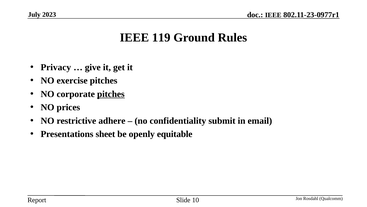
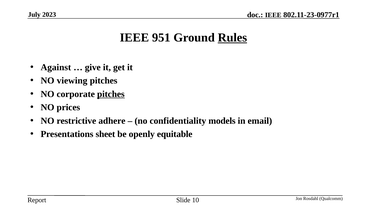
119: 119 -> 951
Rules underline: none -> present
Privacy: Privacy -> Against
exercise: exercise -> viewing
submit: submit -> models
